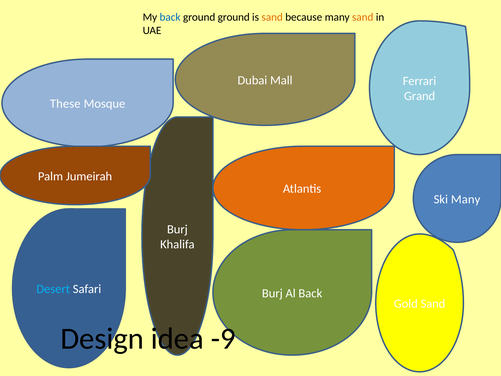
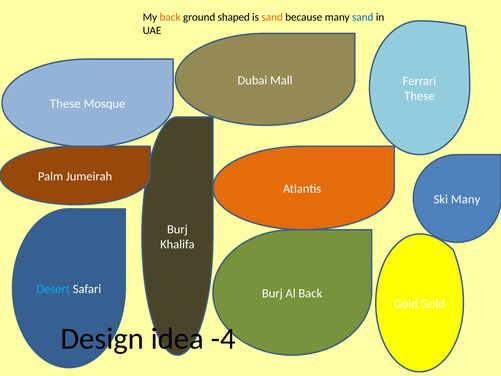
back at (170, 17) colour: blue -> orange
ground ground: ground -> shaped
sand at (363, 17) colour: orange -> blue
Grand at (420, 96): Grand -> These
Gold Sand: Sand -> Gold
-9: -9 -> -4
